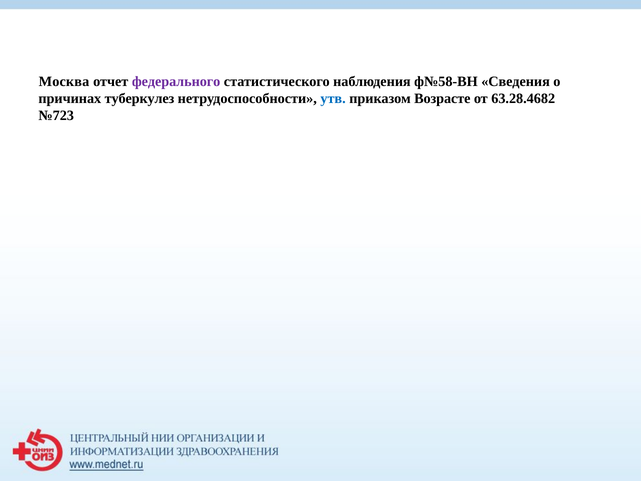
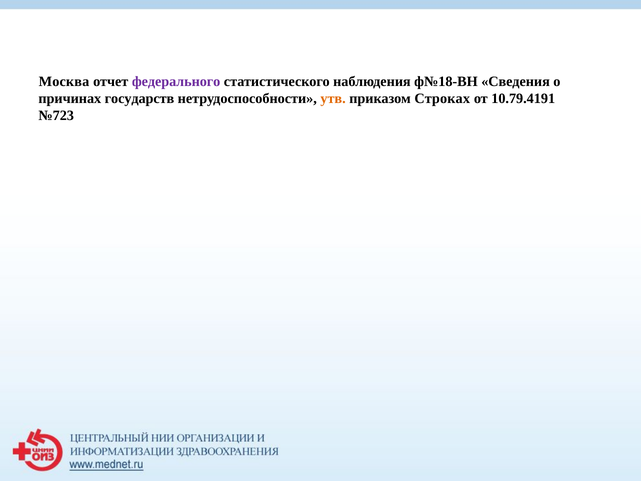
ф№58-ВН: ф№58-ВН -> ф№18-ВН
туберкулез: туберкулез -> государств
утв colour: blue -> orange
Возрасте: Возрасте -> Строках
63.28.4682: 63.28.4682 -> 10.79.4191
